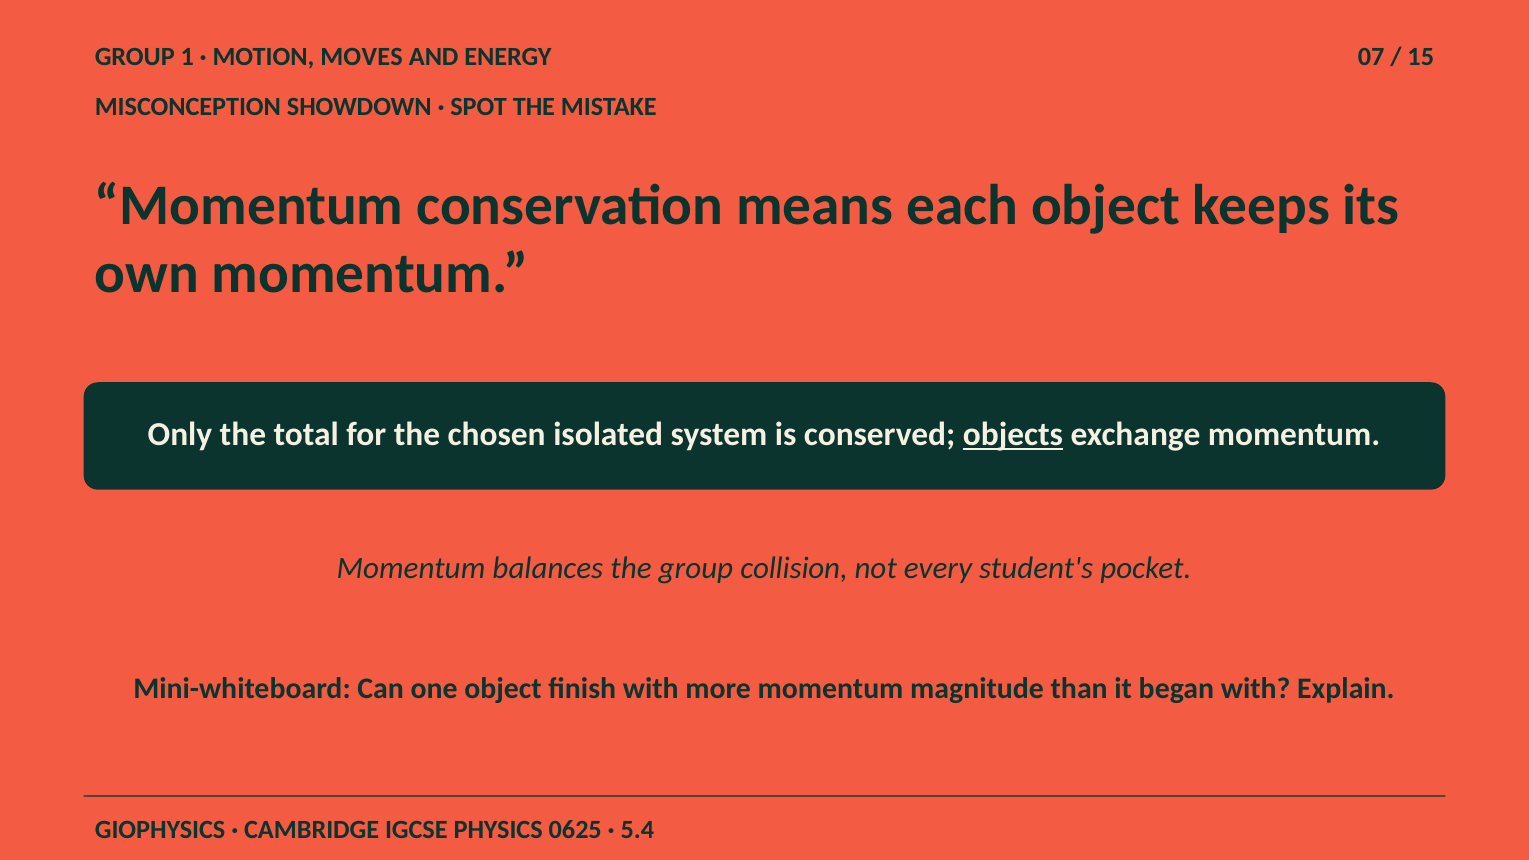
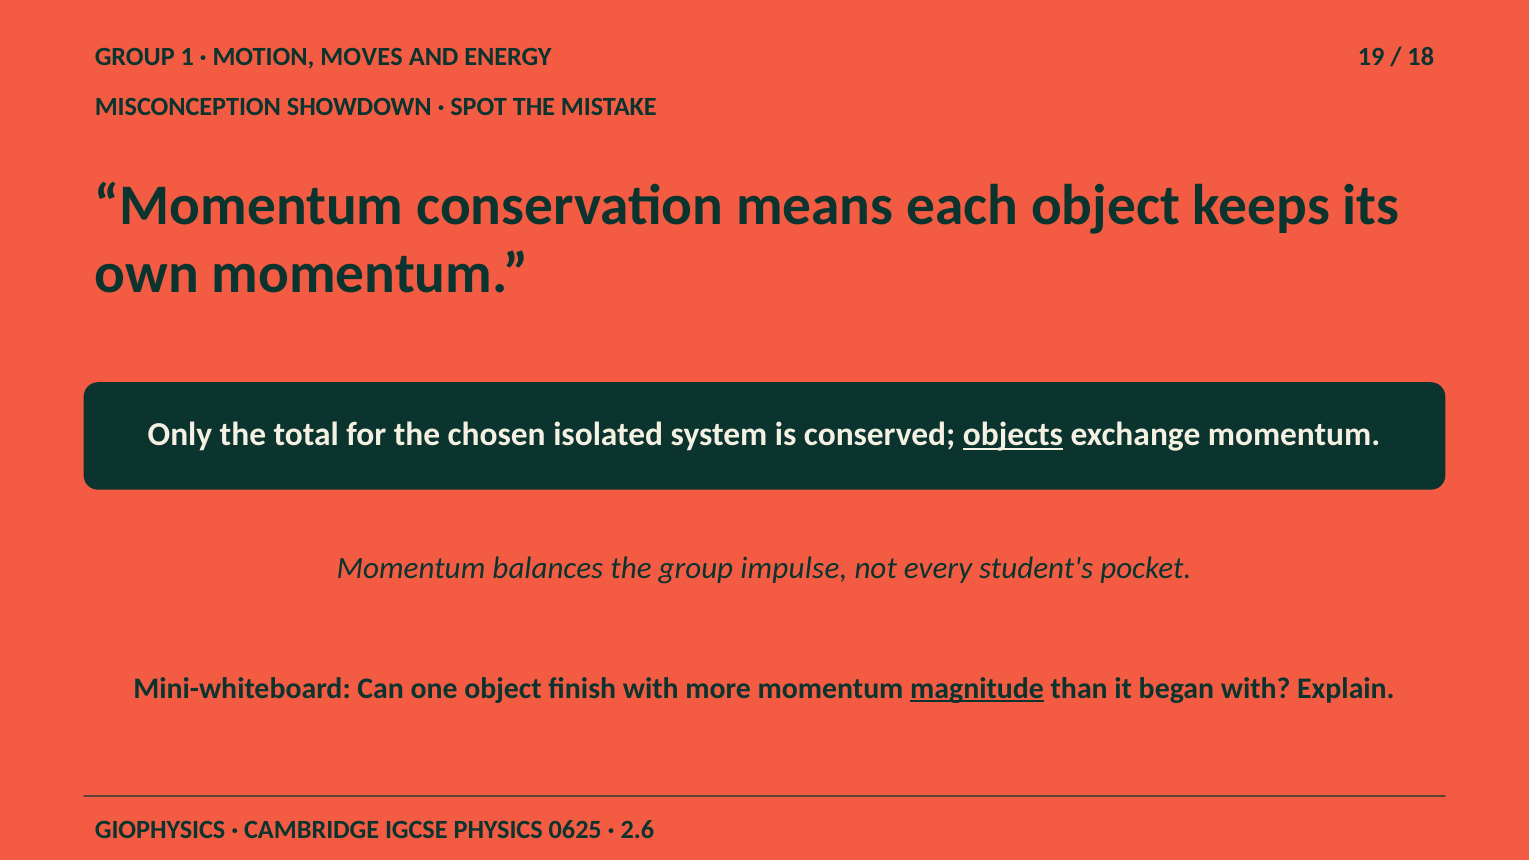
07: 07 -> 19
15: 15 -> 18
collision: collision -> impulse
magnitude underline: none -> present
5.4: 5.4 -> 2.6
